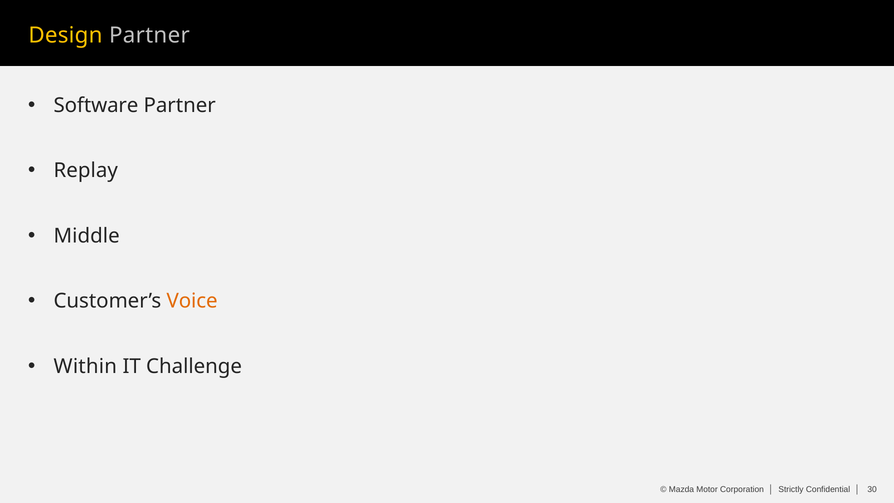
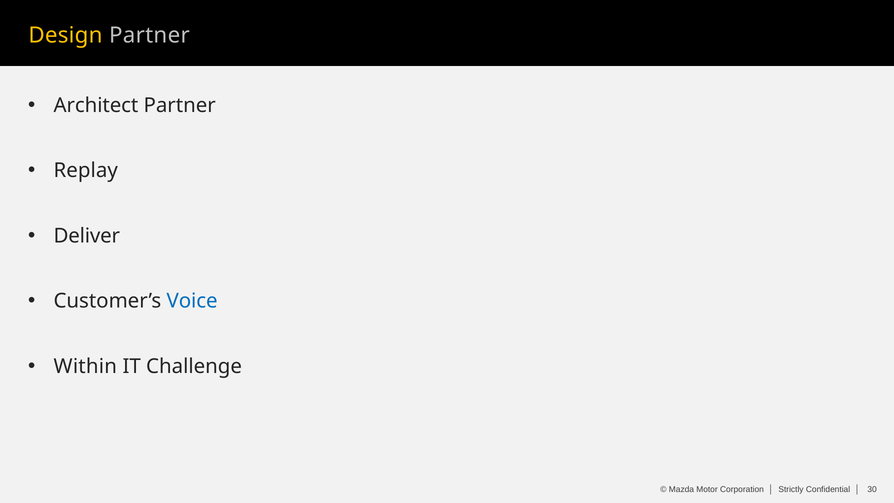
Software: Software -> Architect
Middle: Middle -> Deliver
Voice colour: orange -> blue
